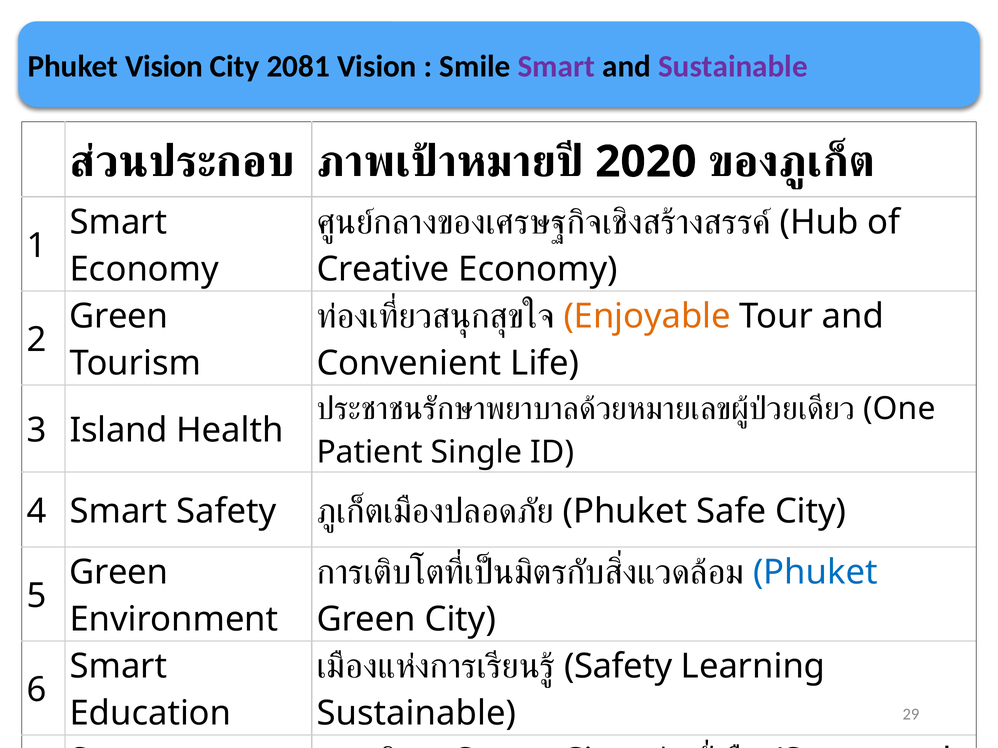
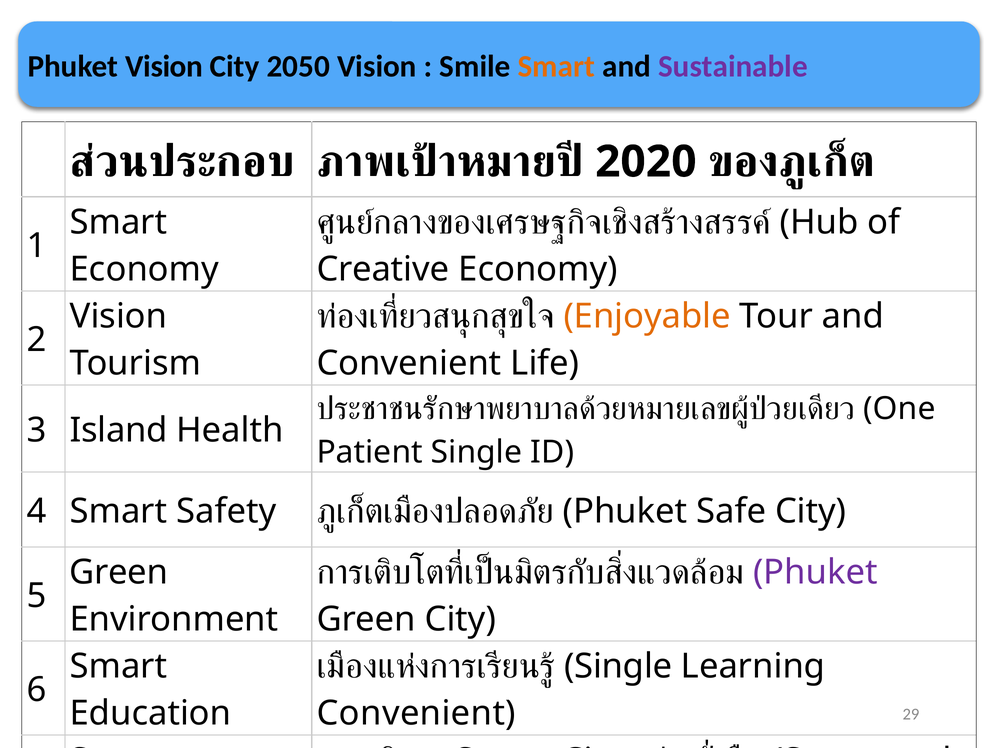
2081: 2081 -> 2050
Smart at (556, 66) colour: purple -> orange
Green at (119, 317): Green -> Vision
Phuket at (815, 573) colour: blue -> purple
Safety at (618, 667): Safety -> Single
Sustainable at (416, 714): Sustainable -> Convenient
